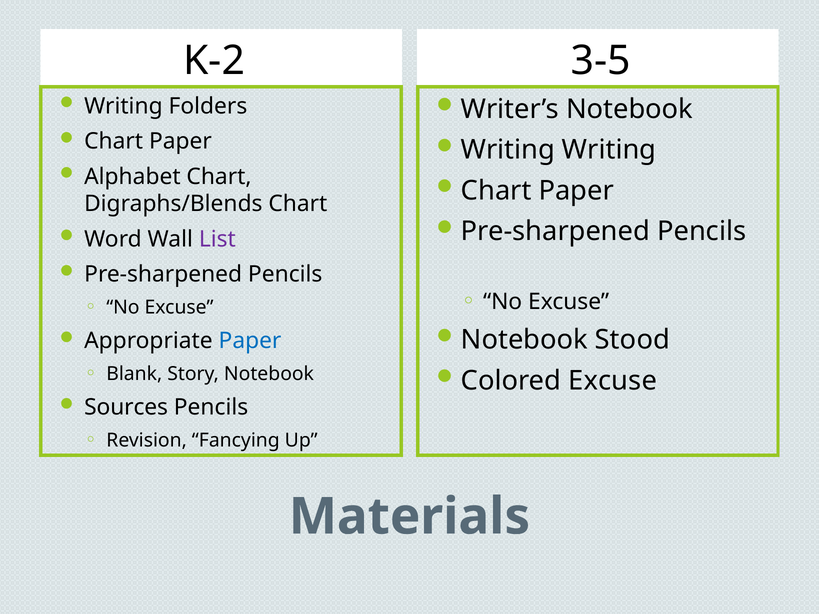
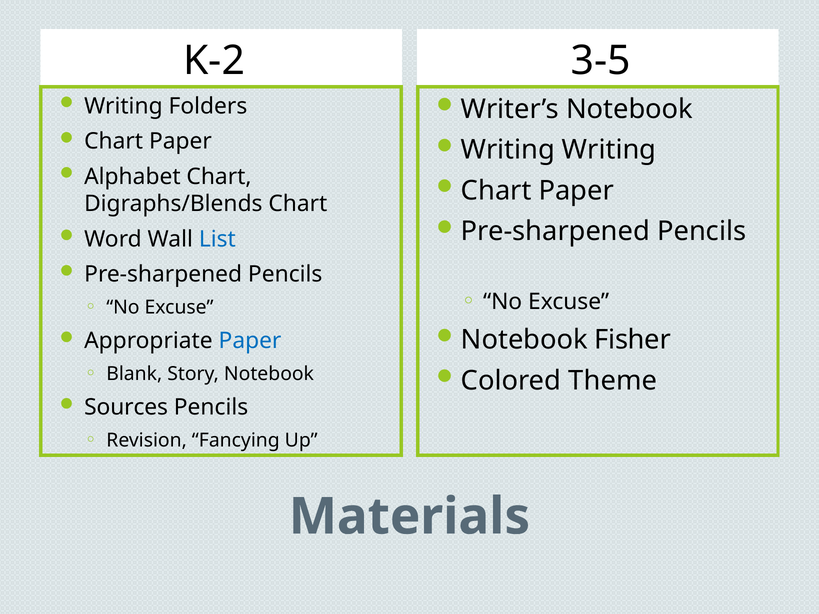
List colour: purple -> blue
Stood: Stood -> Fisher
Colored Excuse: Excuse -> Theme
